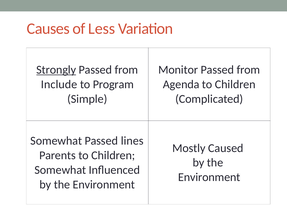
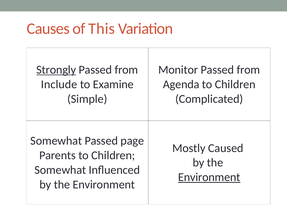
Less: Less -> This
Program: Program -> Examine
lines: lines -> page
Environment at (209, 177) underline: none -> present
